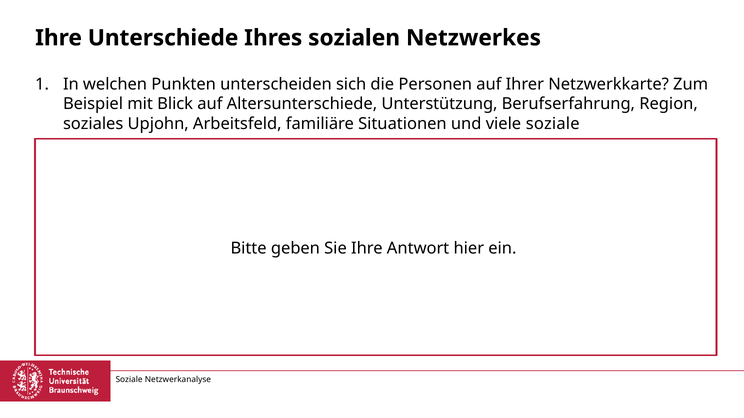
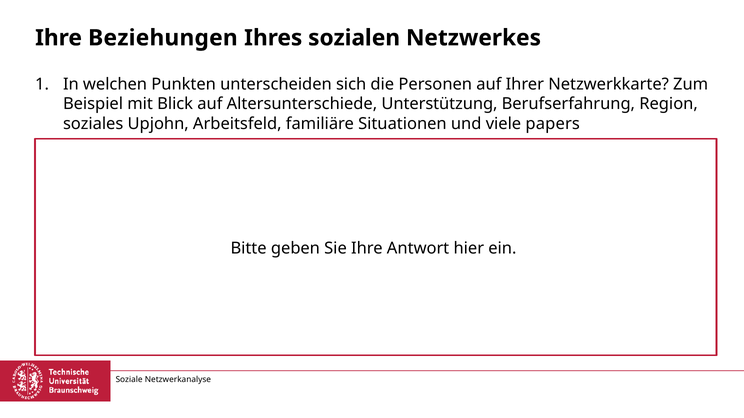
Unterschiede: Unterschiede -> Beziehungen
viele soziale: soziale -> papers
